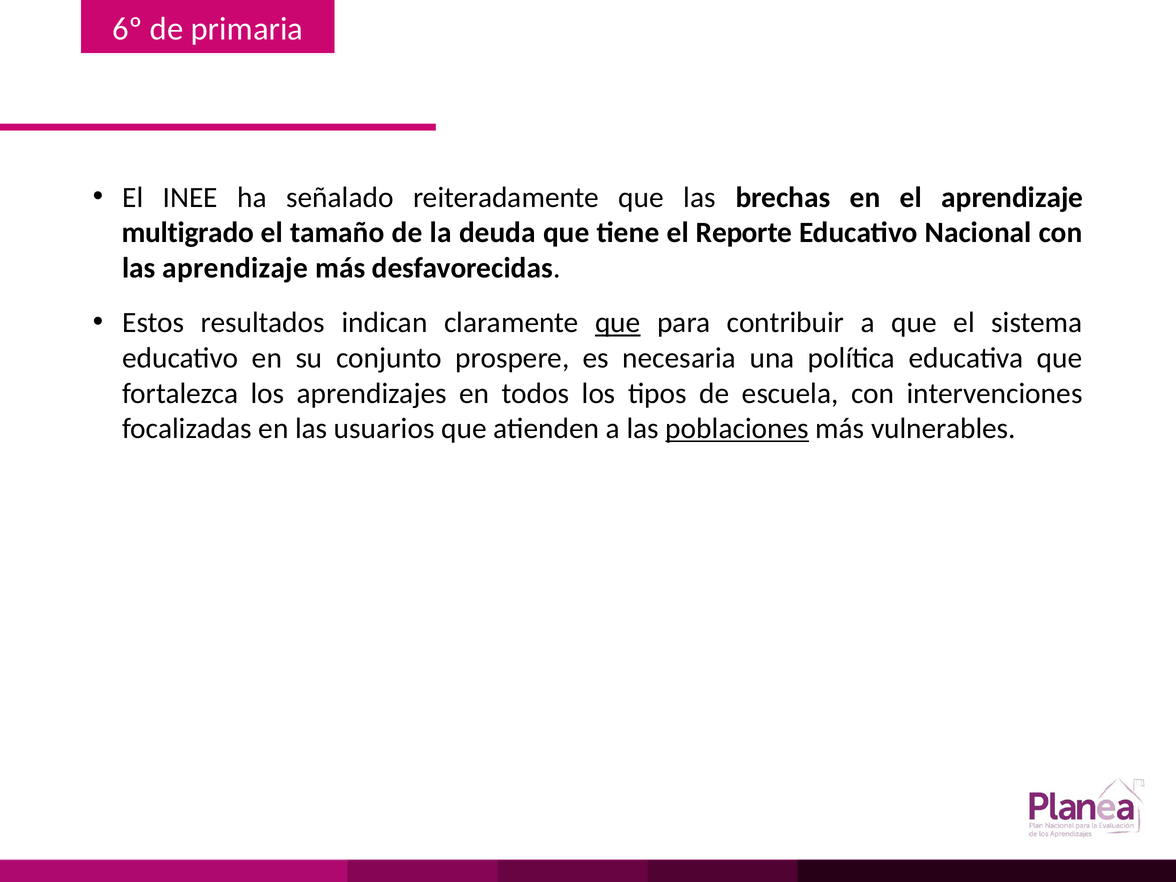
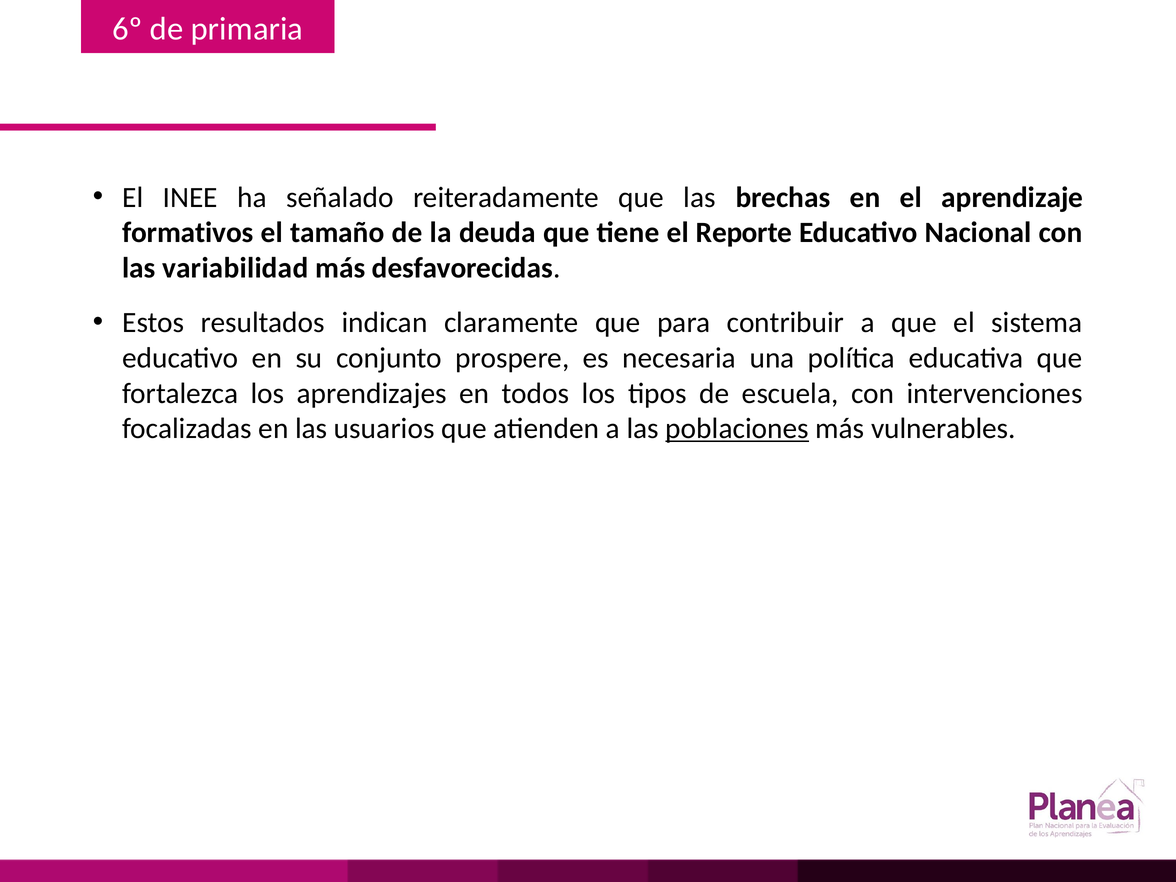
multigrado: multigrado -> formativos
las aprendizaje: aprendizaje -> variabilidad
que at (618, 323) underline: present -> none
